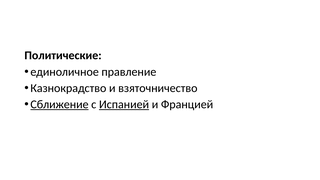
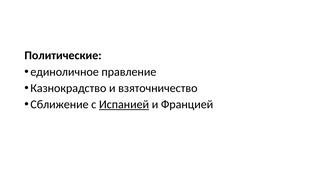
Сближение underline: present -> none
